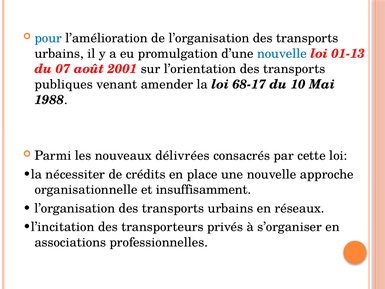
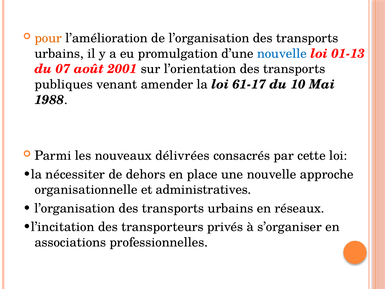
pour colour: blue -> orange
68-17: 68-17 -> 61-17
crédits: crédits -> dehors
insuffisamment: insuffisamment -> administratives
